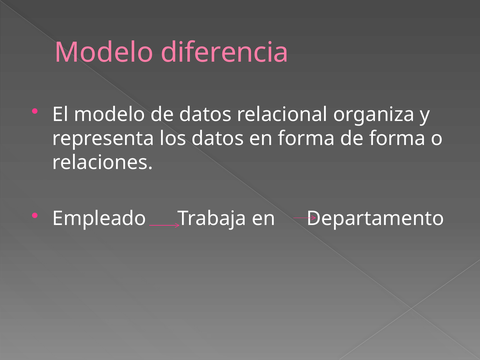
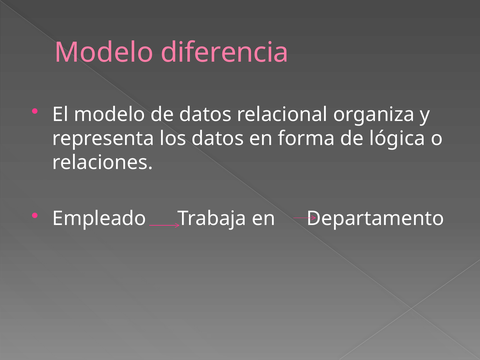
de forma: forma -> lógica
